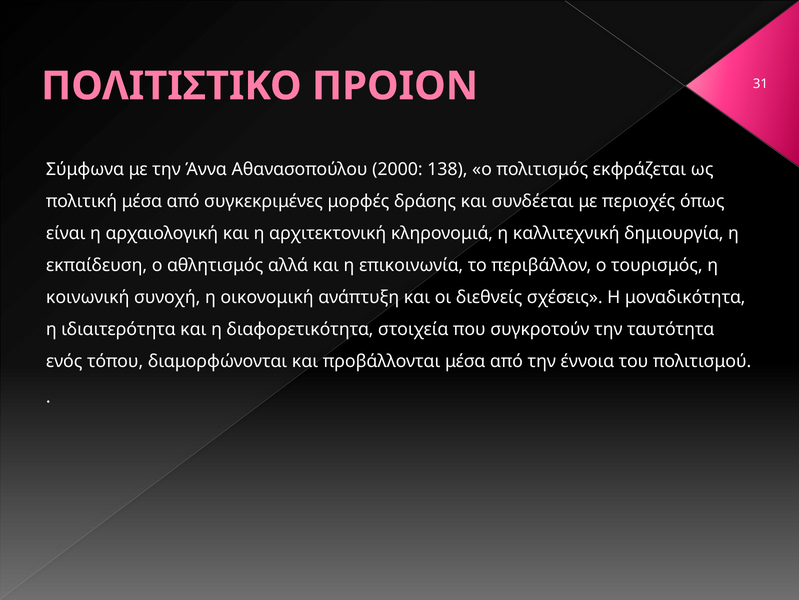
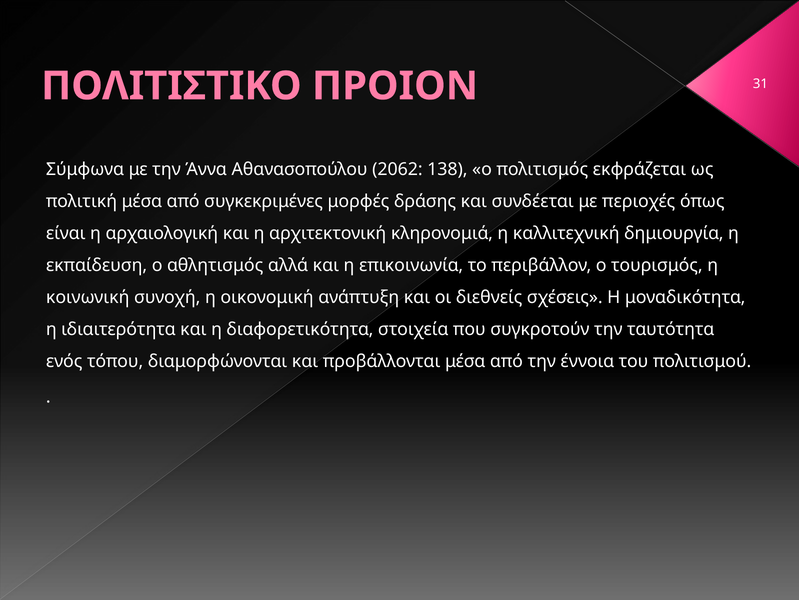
2000: 2000 -> 2062
